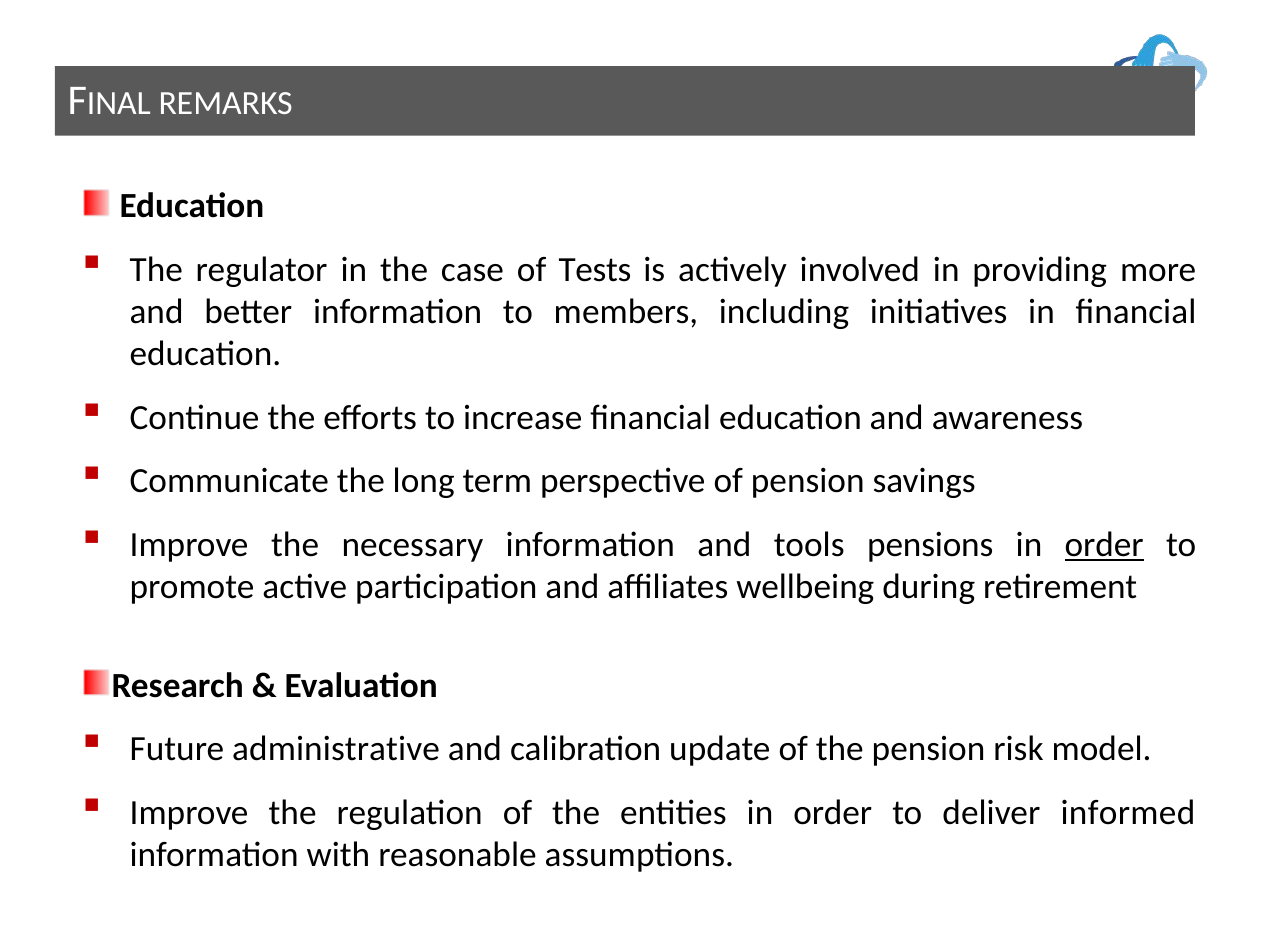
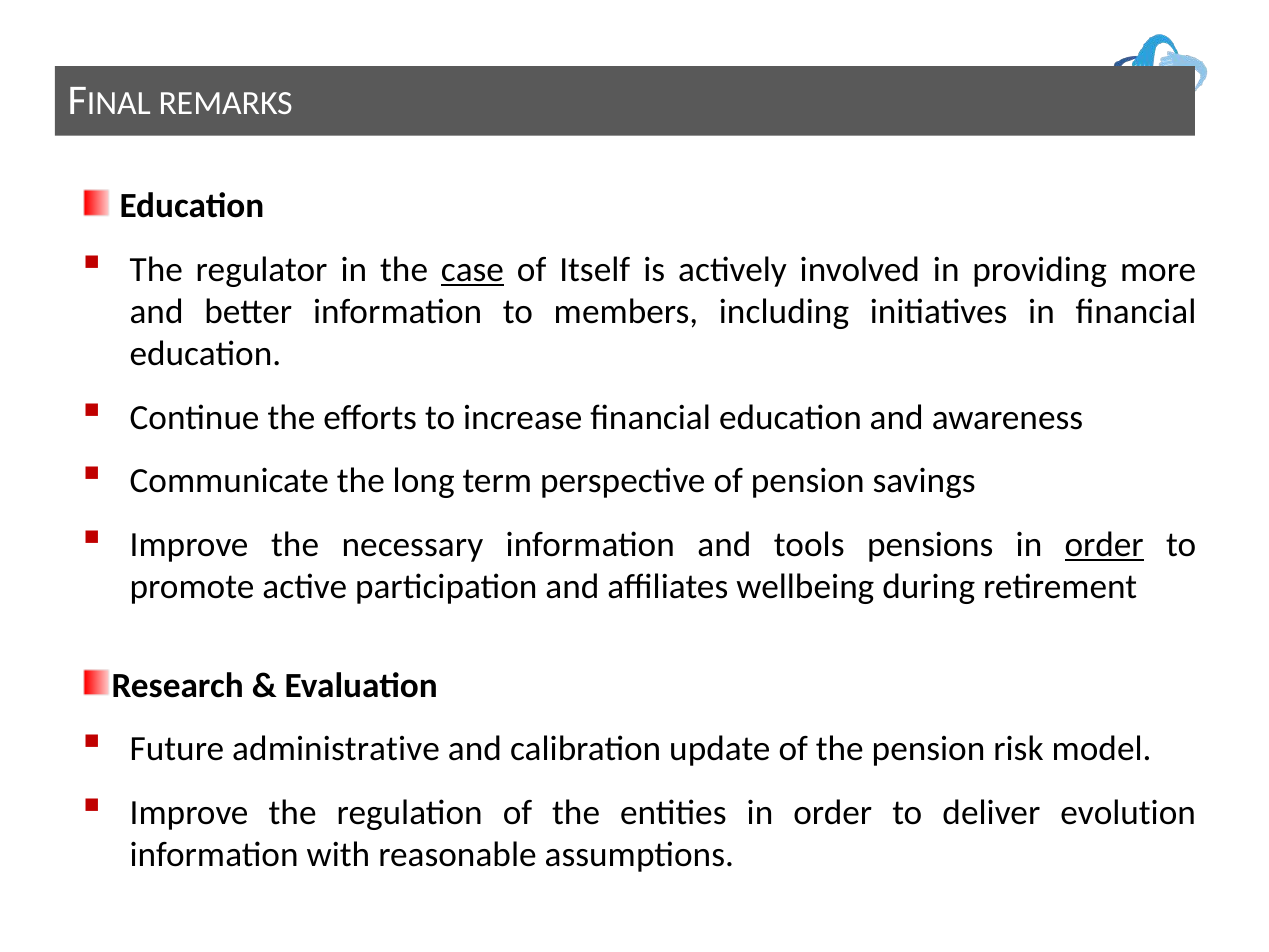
case underline: none -> present
Tests: Tests -> Itself
informed: informed -> evolution
